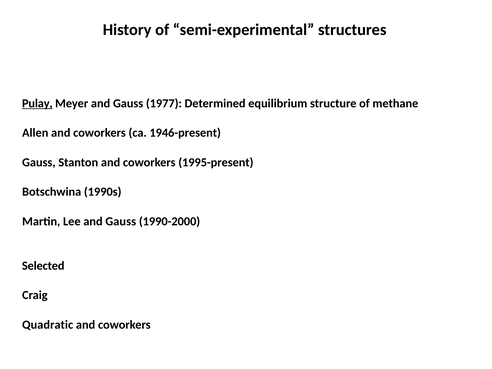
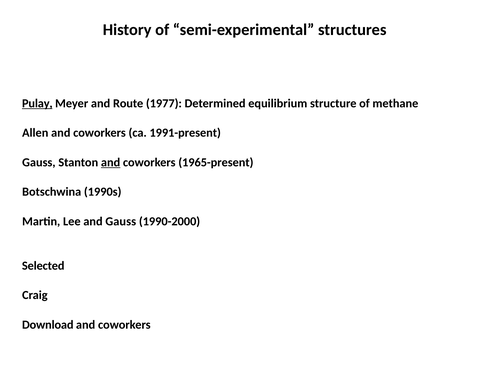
Meyer and Gauss: Gauss -> Route
1946-present: 1946-present -> 1991-present
and at (111, 162) underline: none -> present
1995-present: 1995-present -> 1965-present
Quadratic: Quadratic -> Download
